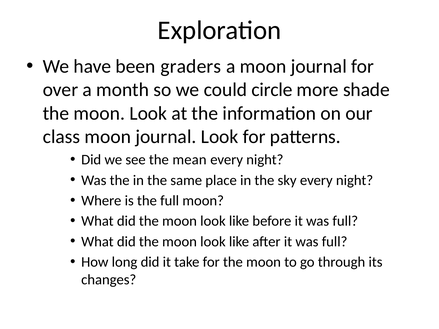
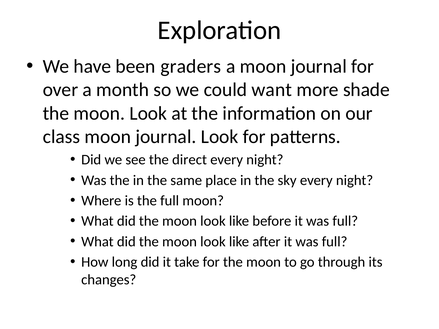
circle: circle -> want
mean: mean -> direct
